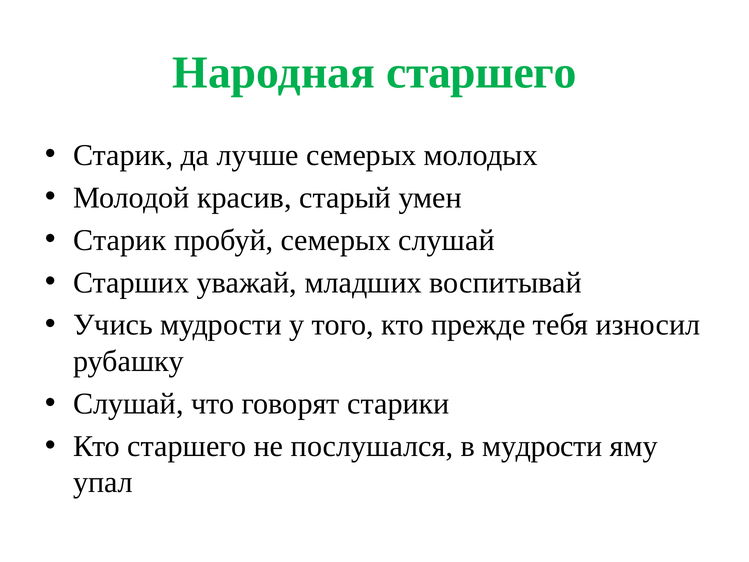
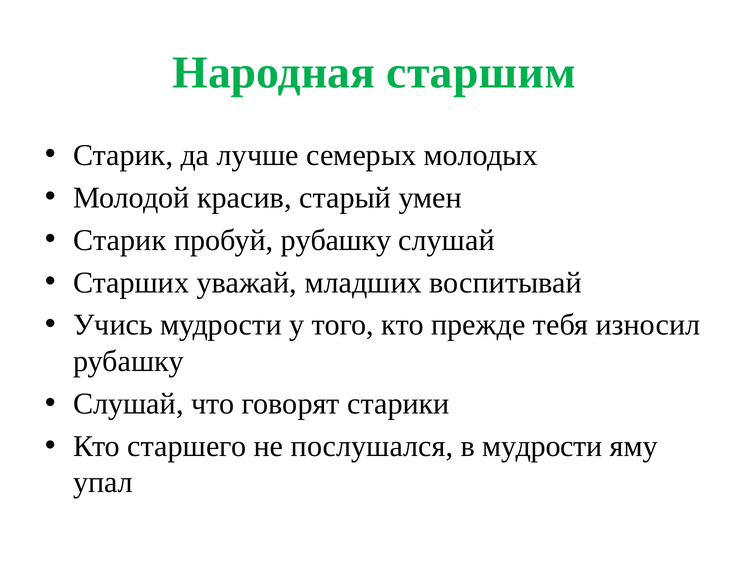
Народная старшего: старшего -> старшим
пробуй семерых: семерых -> рубашку
